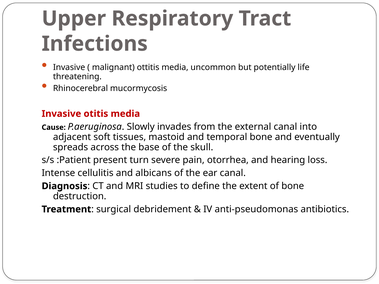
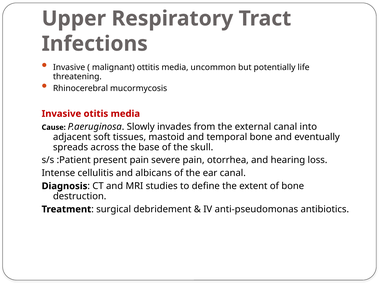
present turn: turn -> pain
